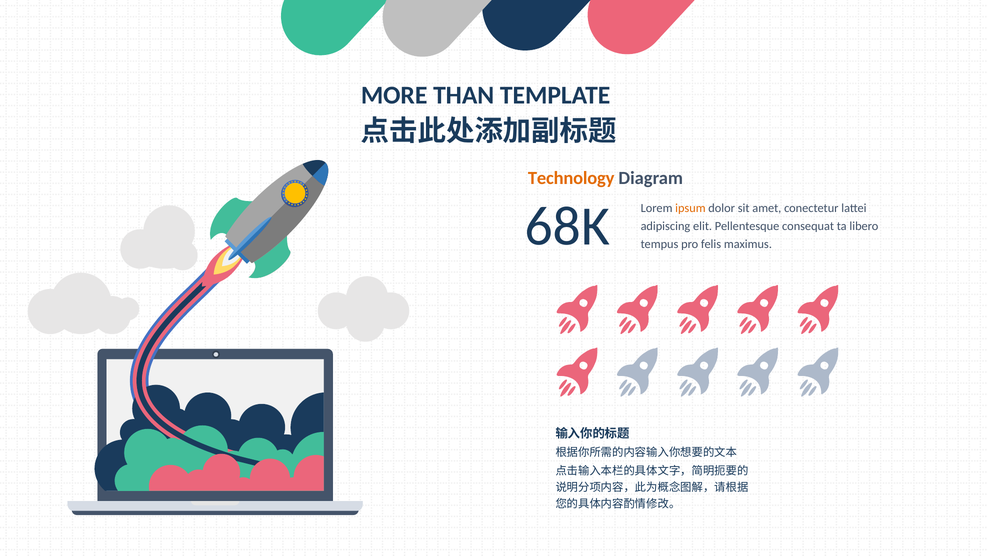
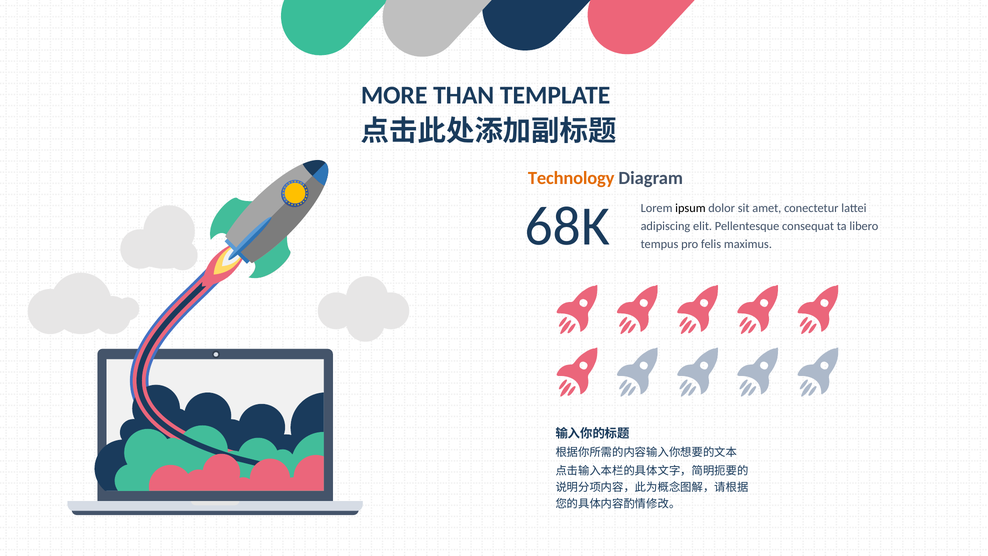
ipsum colour: orange -> black
